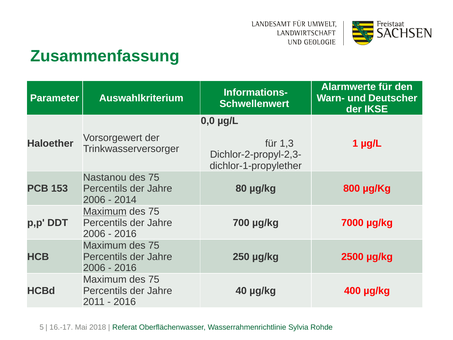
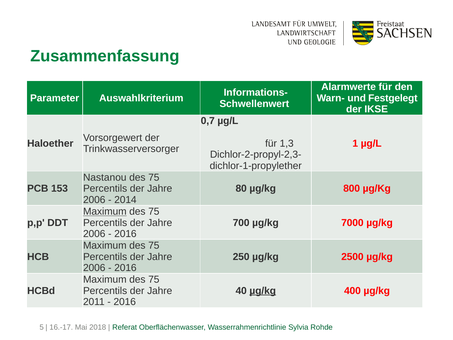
Deutscher: Deutscher -> Festgelegt
0,0: 0,0 -> 0,7
µg/kg at (263, 291) underline: none -> present
